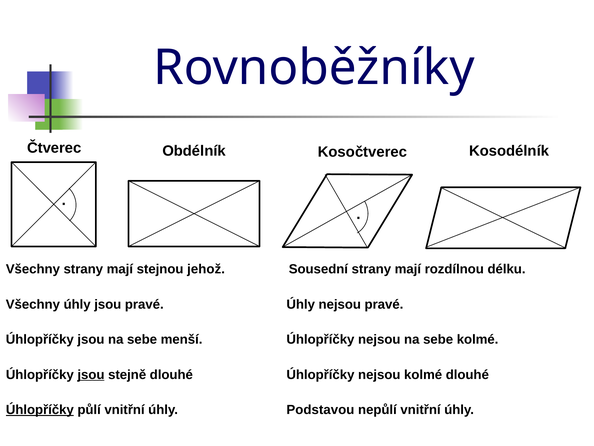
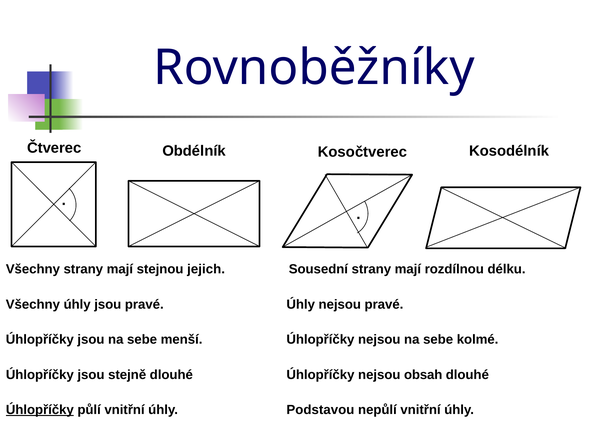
jehož: jehož -> jejich
jsou at (91, 374) underline: present -> none
nejsou kolmé: kolmé -> obsah
